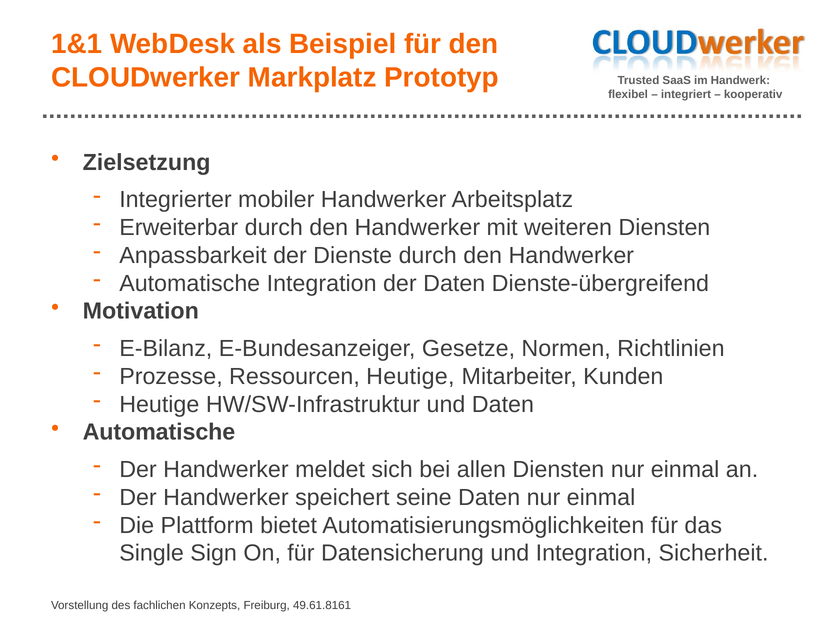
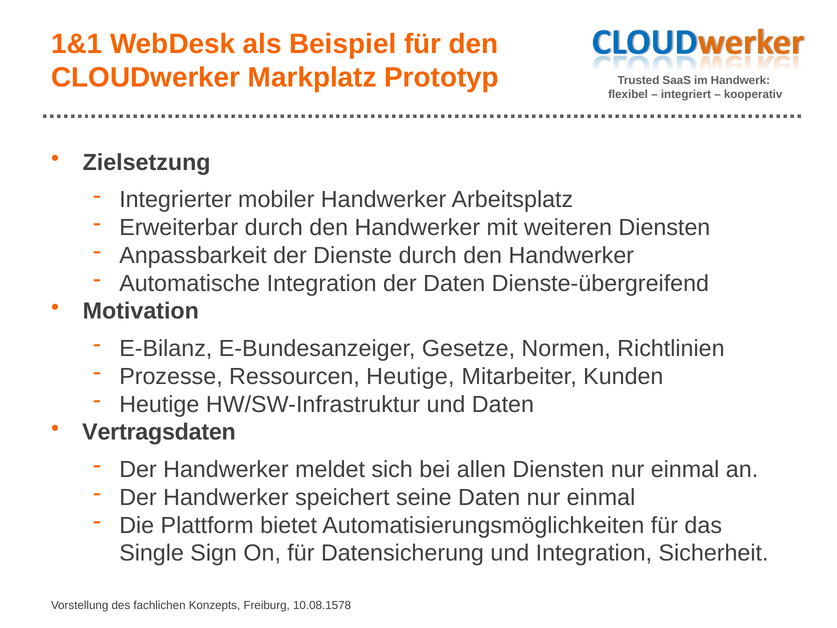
Automatische at (159, 432): Automatische -> Vertragsdaten
49.61.8161: 49.61.8161 -> 10.08.1578
